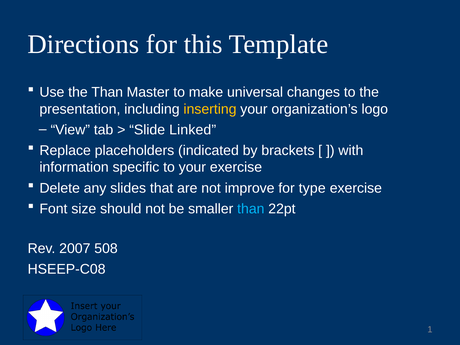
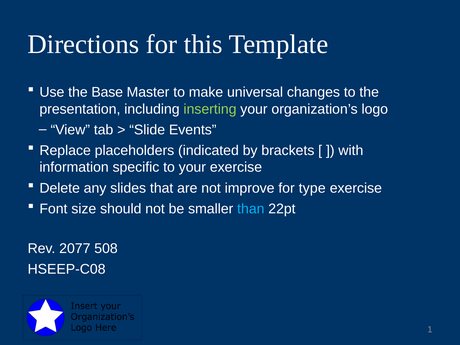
the Than: Than -> Base
inserting colour: yellow -> light green
Linked: Linked -> Events
2007: 2007 -> 2077
